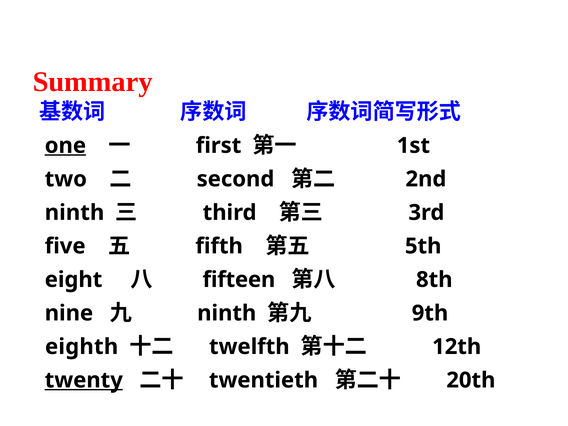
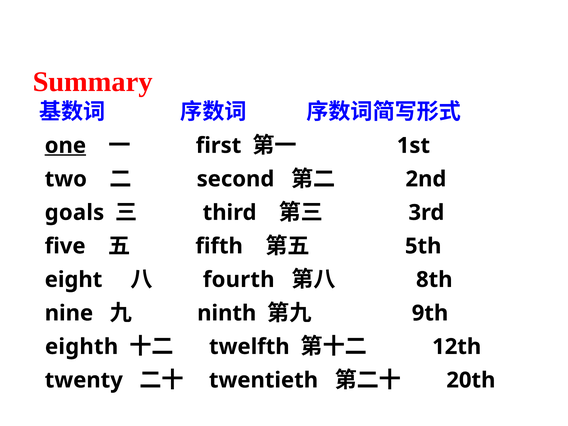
ninth at (75, 213): ninth -> goals
fifteen: fifteen -> fourth
twenty underline: present -> none
